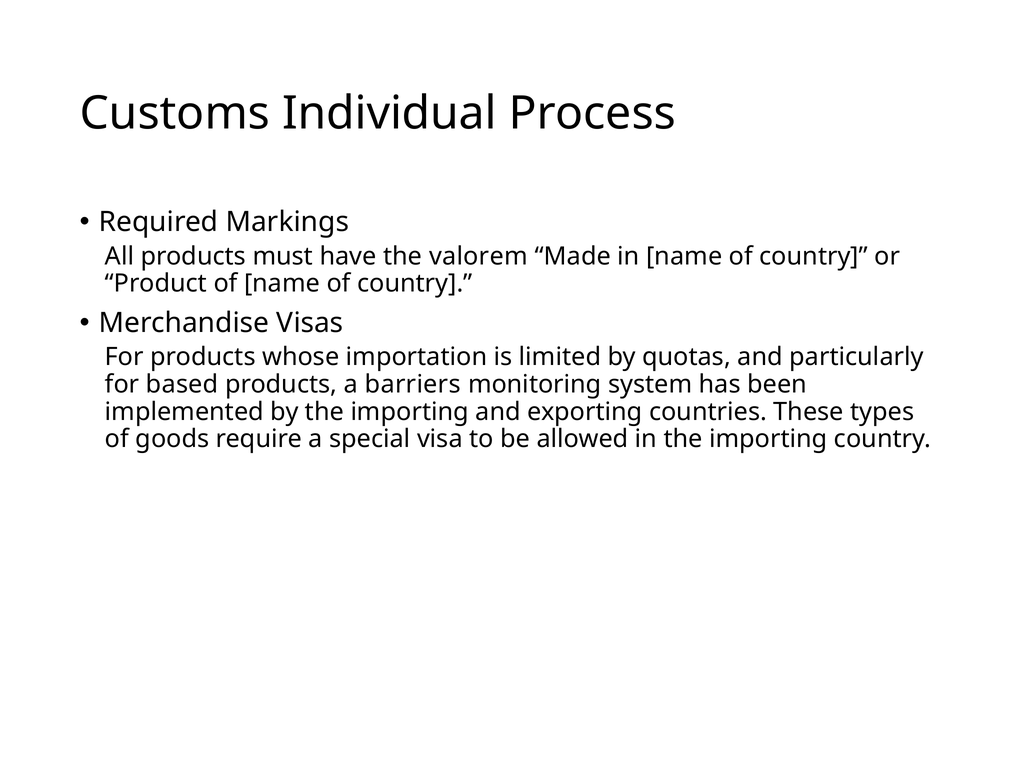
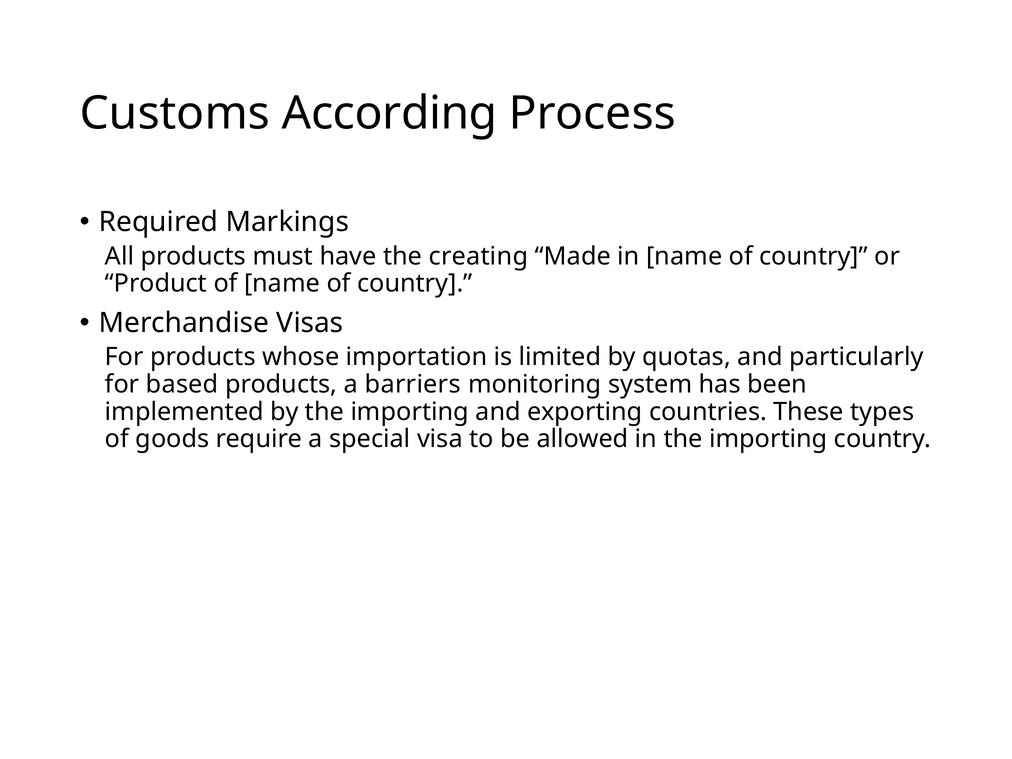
Individual: Individual -> According
valorem: valorem -> creating
